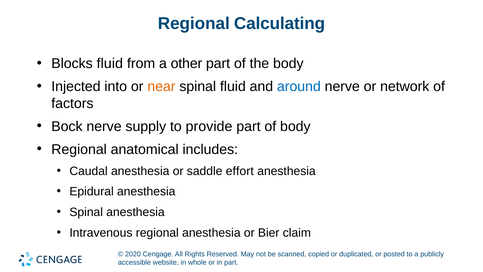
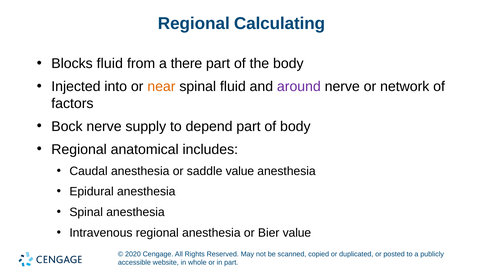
other: other -> there
around colour: blue -> purple
provide: provide -> depend
saddle effort: effort -> value
Bier claim: claim -> value
